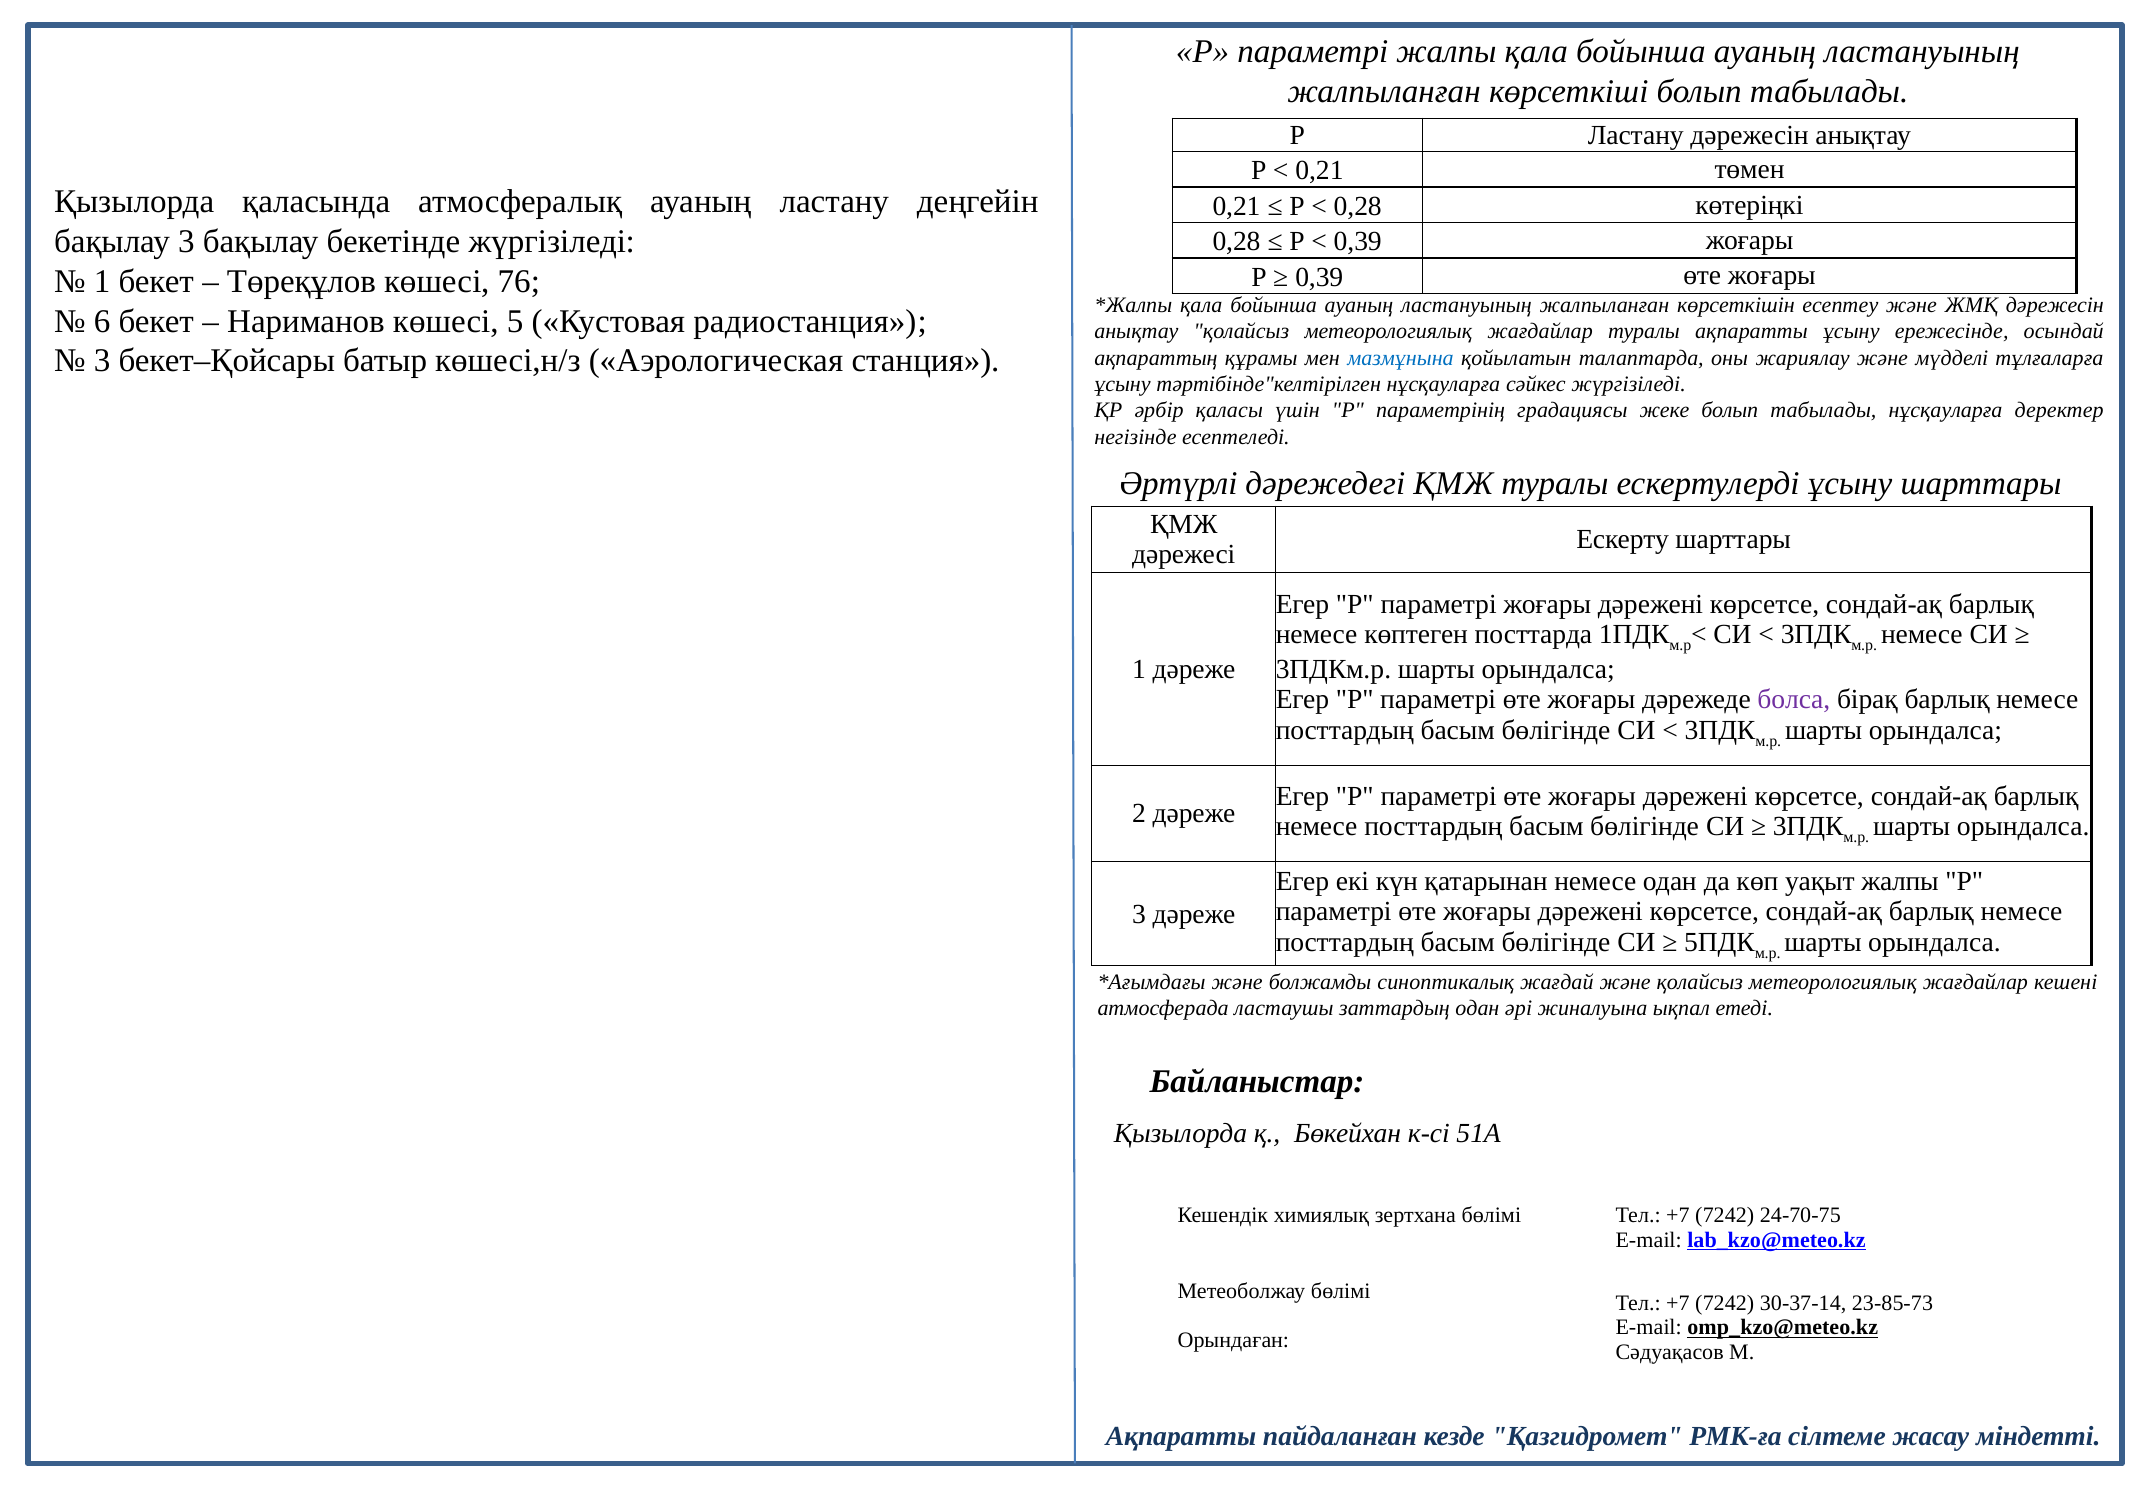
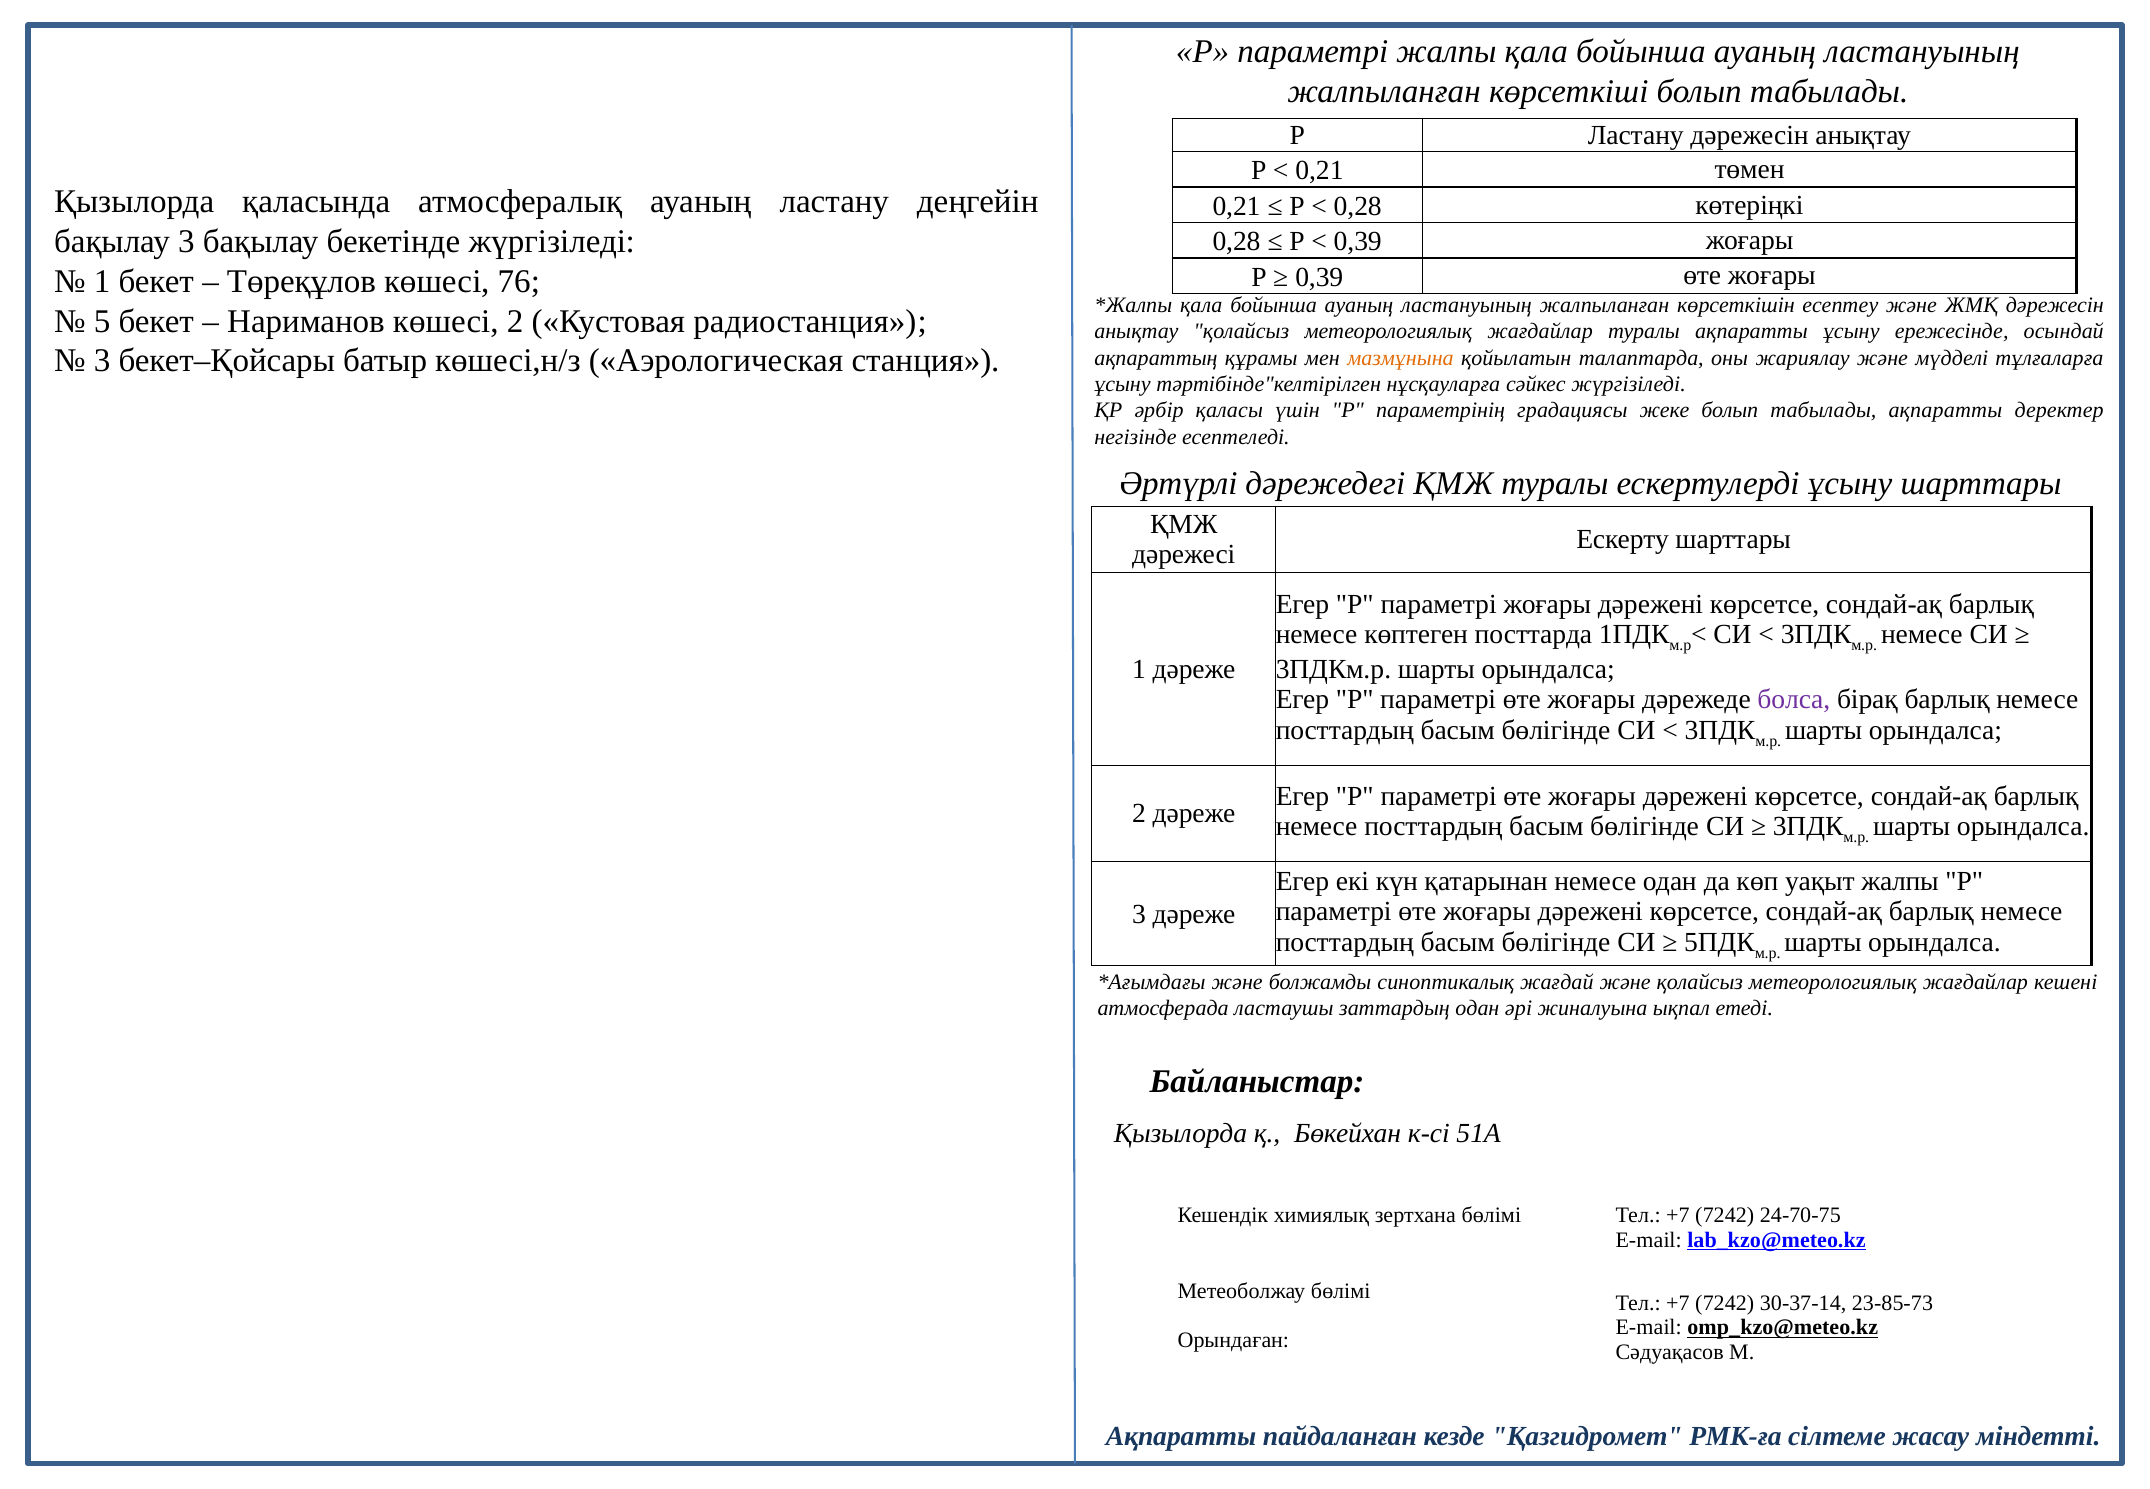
6: 6 -> 5
көшесі 5: 5 -> 2
мазмұнына colour: blue -> orange
табылады нұсқауларға: нұсқауларға -> ақпаратты
